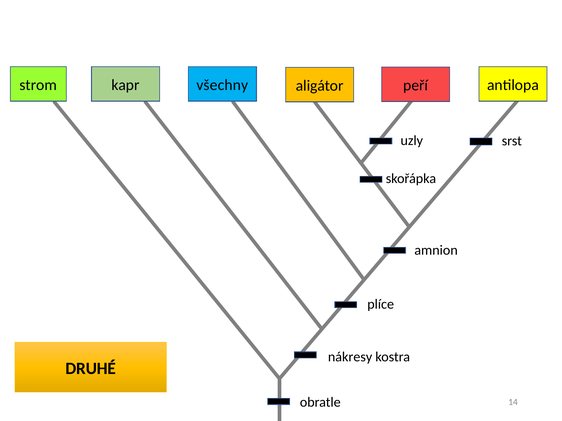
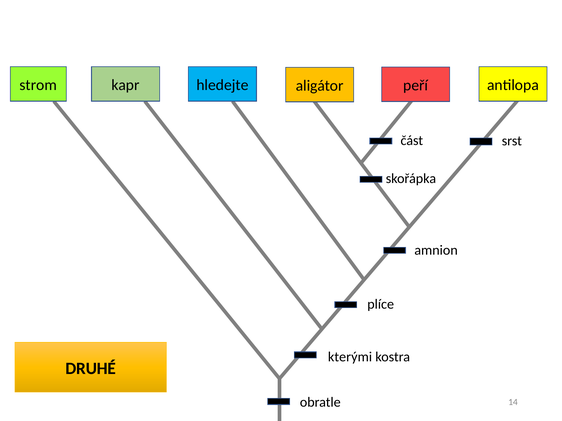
všechny: všechny -> hledejte
uzly: uzly -> část
nákresy: nákresy -> kterými
